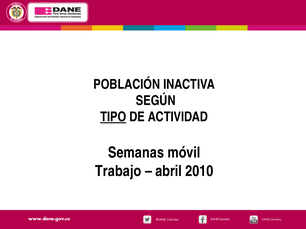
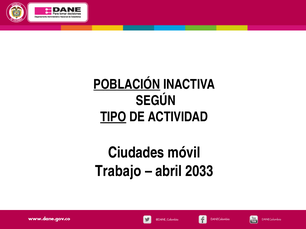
POBLACIÓN underline: none -> present
Semanas: Semanas -> Ciudades
2010: 2010 -> 2033
